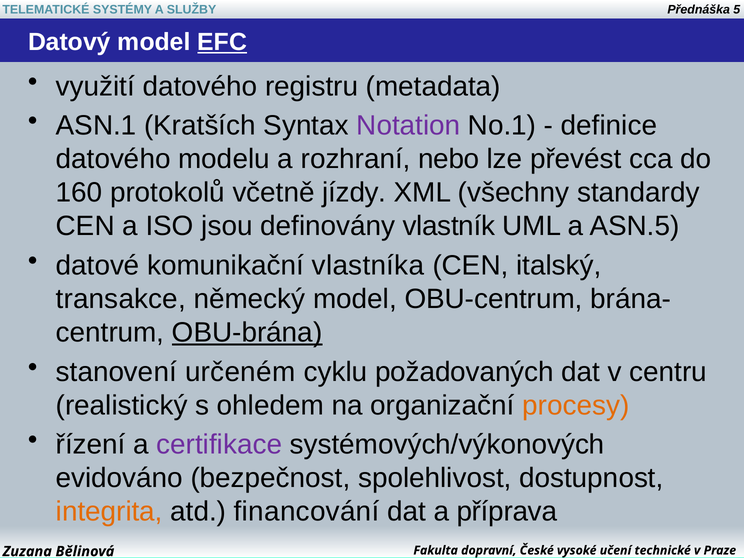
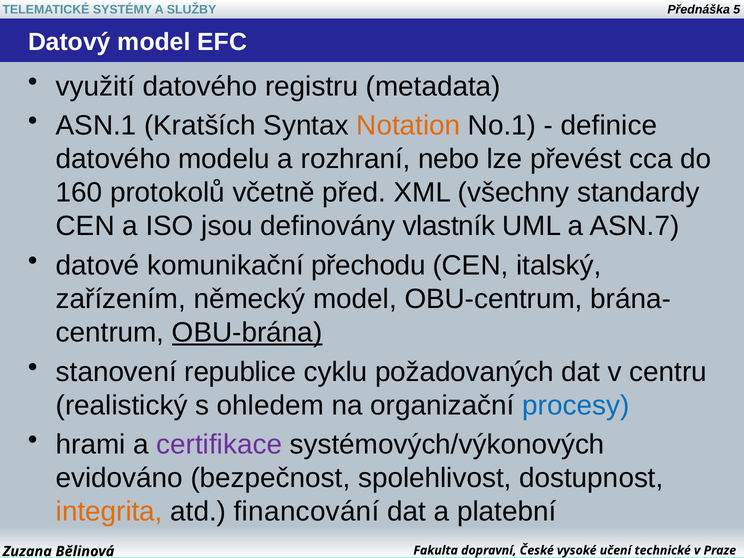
EFC underline: present -> none
Notation colour: purple -> orange
jízdy: jízdy -> před
ASN.5: ASN.5 -> ASN.7
vlastníka: vlastníka -> přechodu
transakce: transakce -> zařízením
určeném: určeném -> republice
procesy colour: orange -> blue
řízení: řízení -> hrami
příprava: příprava -> platební
